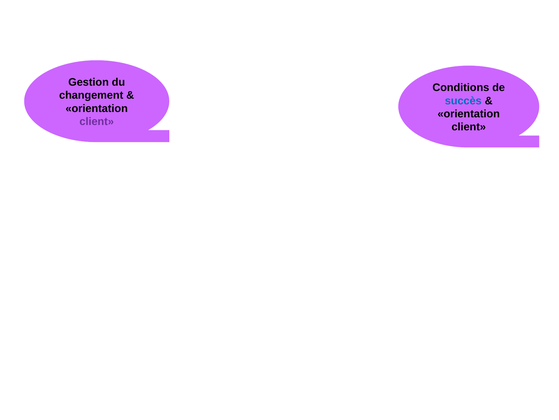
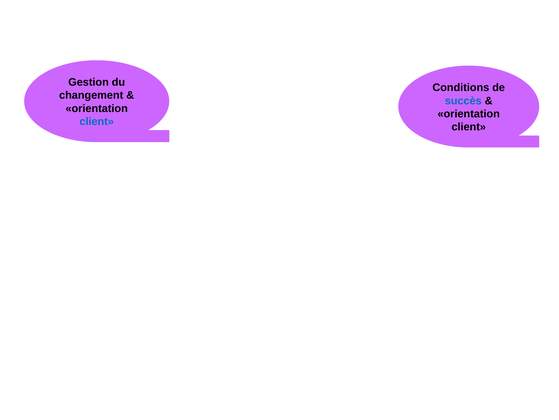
client at (97, 121) colour: purple -> blue
